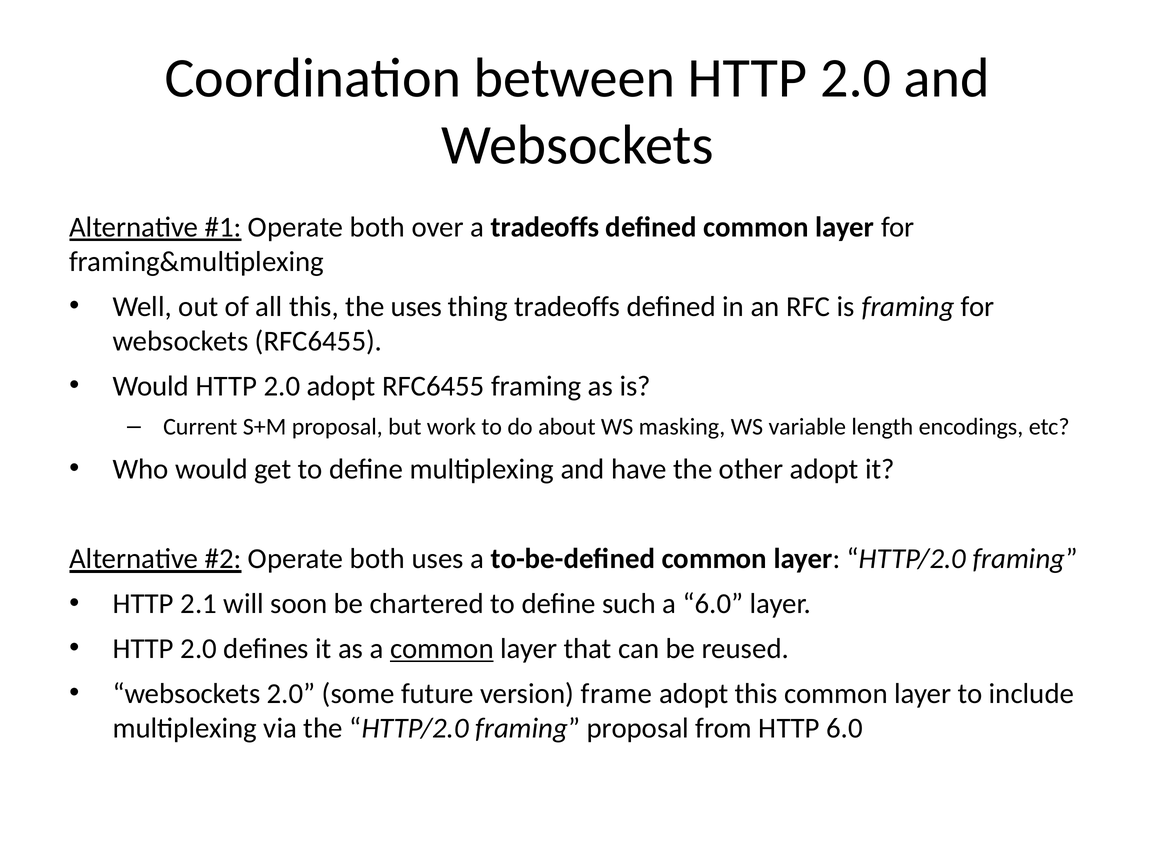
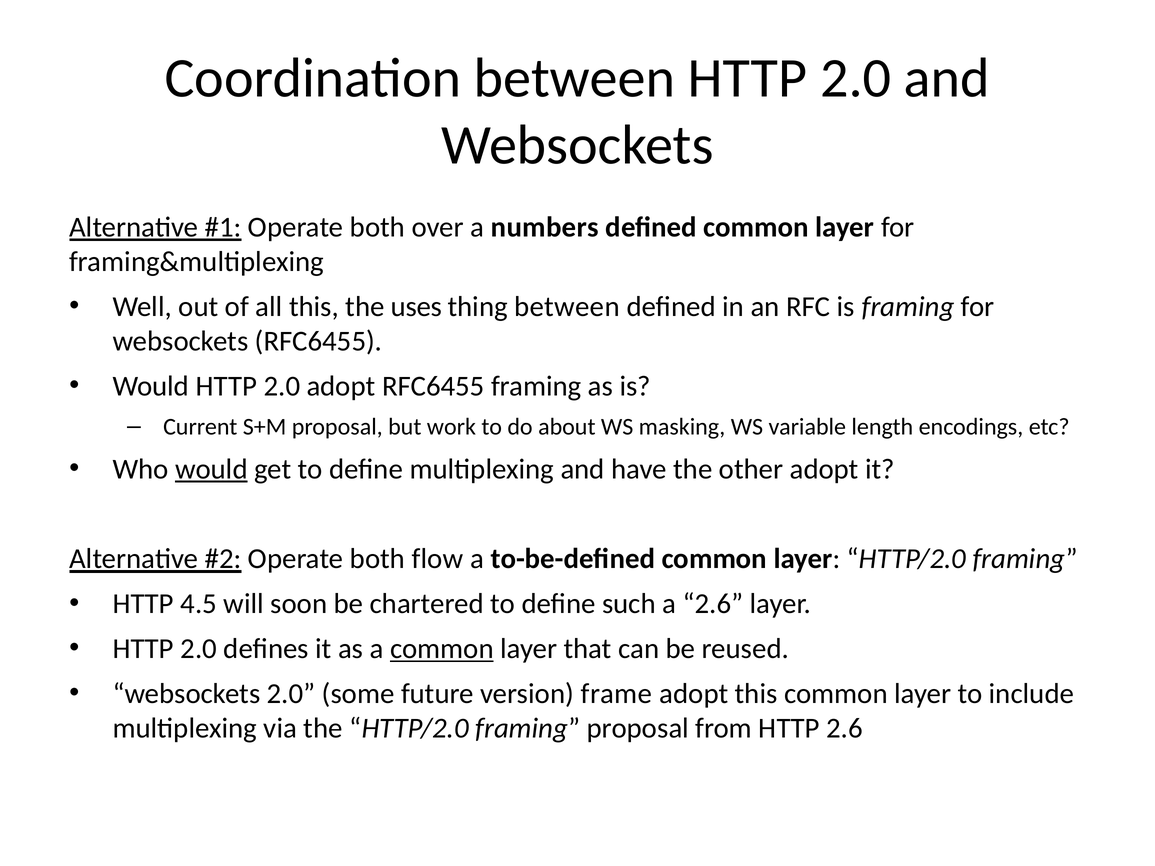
a tradeoffs: tradeoffs -> numbers
thing tradeoffs: tradeoffs -> between
would at (211, 469) underline: none -> present
both uses: uses -> flow
2.1: 2.1 -> 4.5
a 6.0: 6.0 -> 2.6
HTTP 6.0: 6.0 -> 2.6
